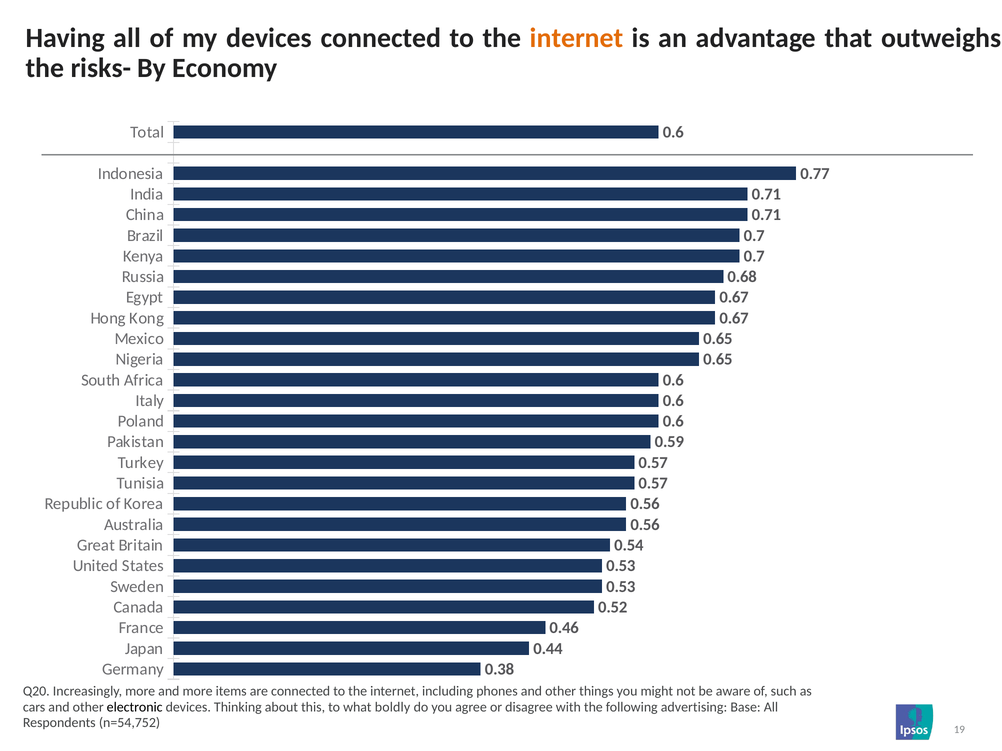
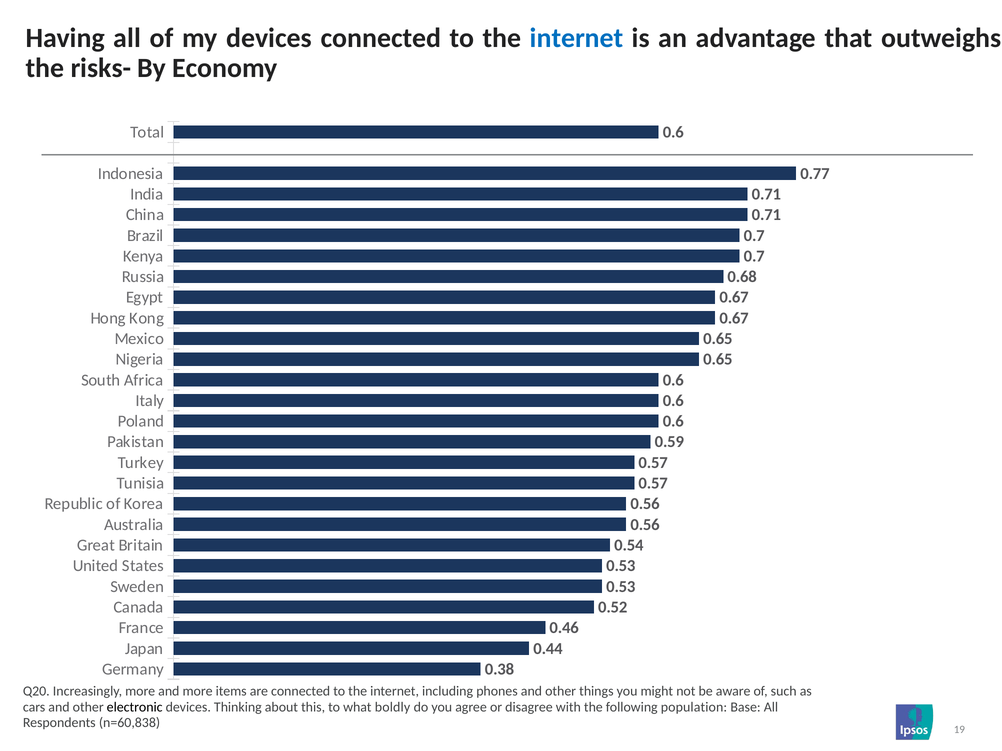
internet at (577, 38) colour: orange -> blue
advertising: advertising -> population
n=54,752: n=54,752 -> n=60,838
